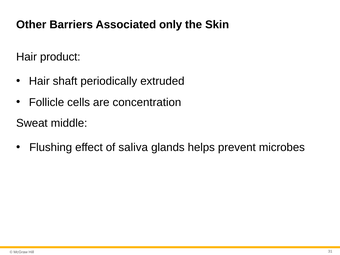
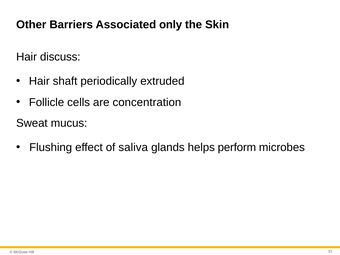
product: product -> discuss
middle: middle -> mucus
prevent: prevent -> perform
